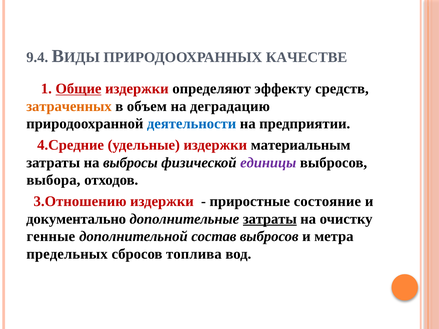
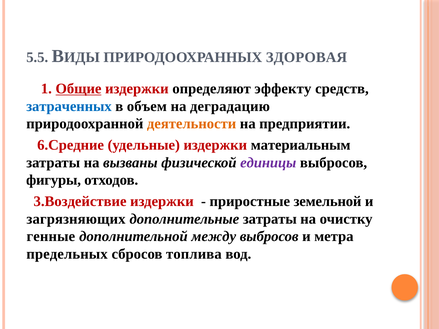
9.4: 9.4 -> 5.5
КАЧЕСТВЕ: КАЧЕСТВЕ -> ЗДОРОВАЯ
затраченных colour: orange -> blue
деятельности colour: blue -> orange
4.Средние: 4.Средние -> 6.Средние
выбросы: выбросы -> вызваны
выбора: выбора -> фигуры
3.Отношению: 3.Отношению -> 3.Воздействие
состояние: состояние -> земельной
документально: документально -> загрязняющих
затраты at (270, 219) underline: present -> none
состав: состав -> между
